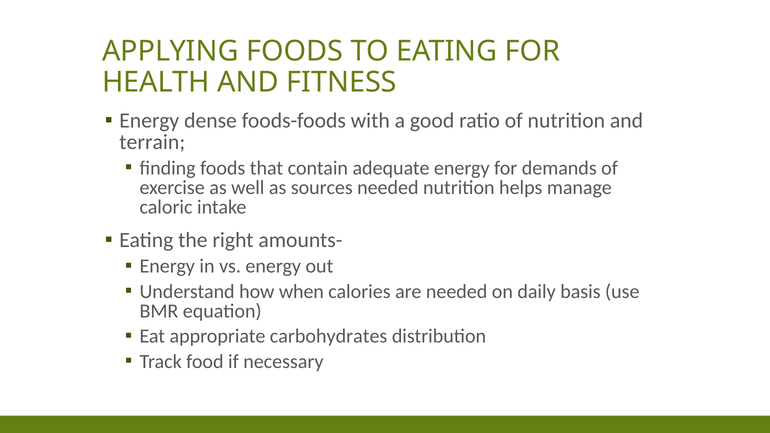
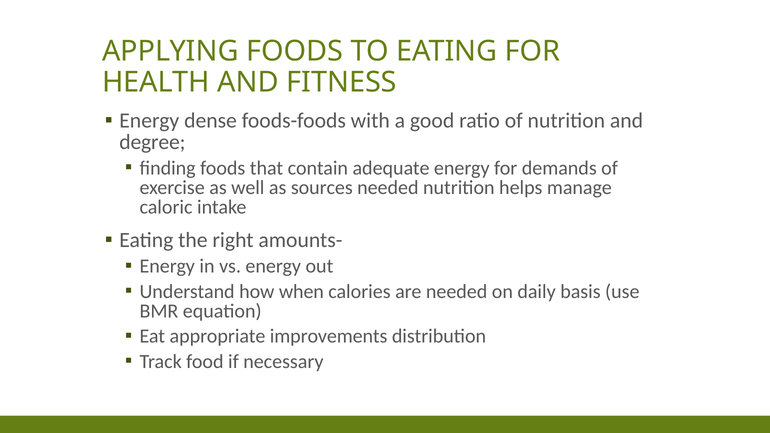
terrain: terrain -> degree
carbohydrates: carbohydrates -> improvements
